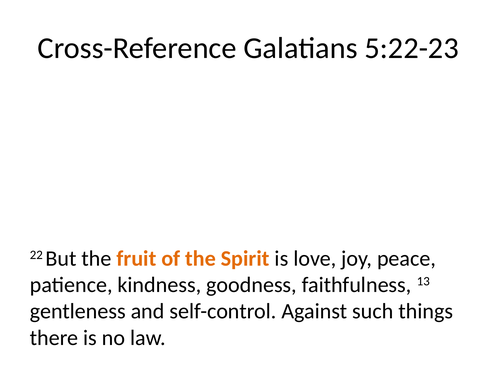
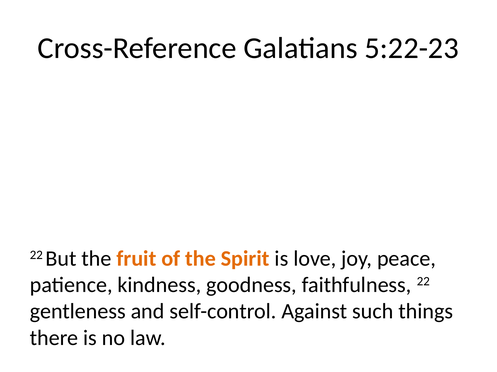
faithfulness 13: 13 -> 22
